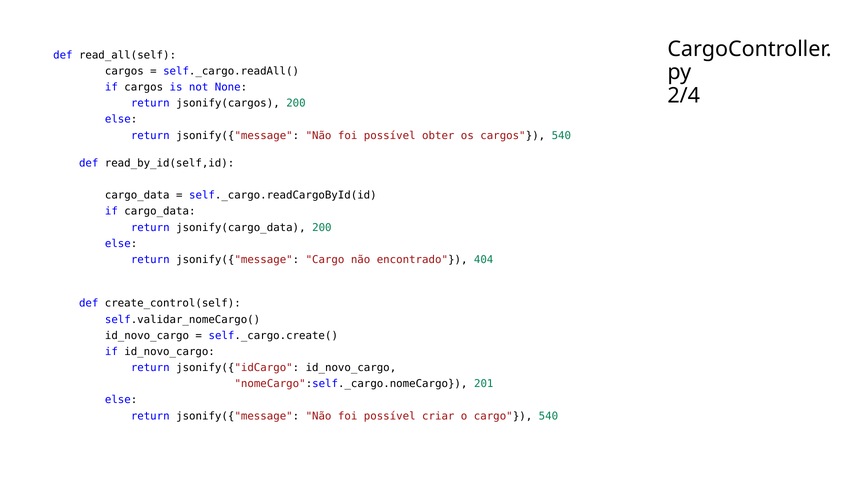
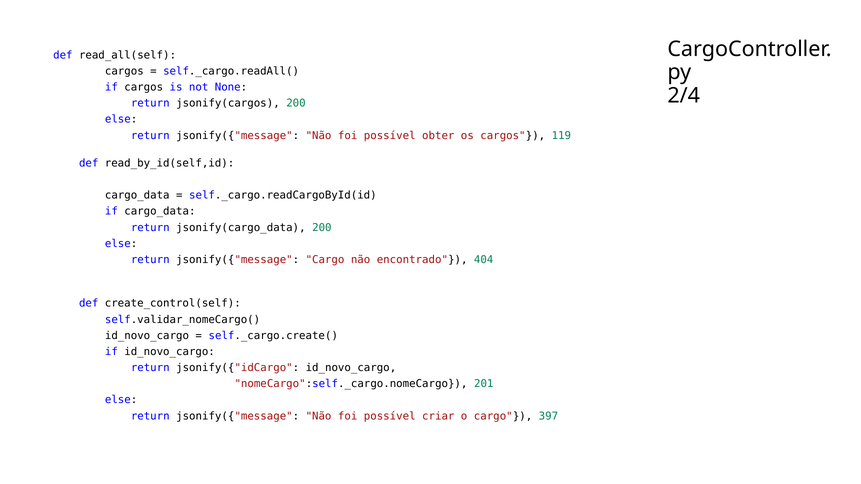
cargos 540: 540 -> 119
cargo 540: 540 -> 397
